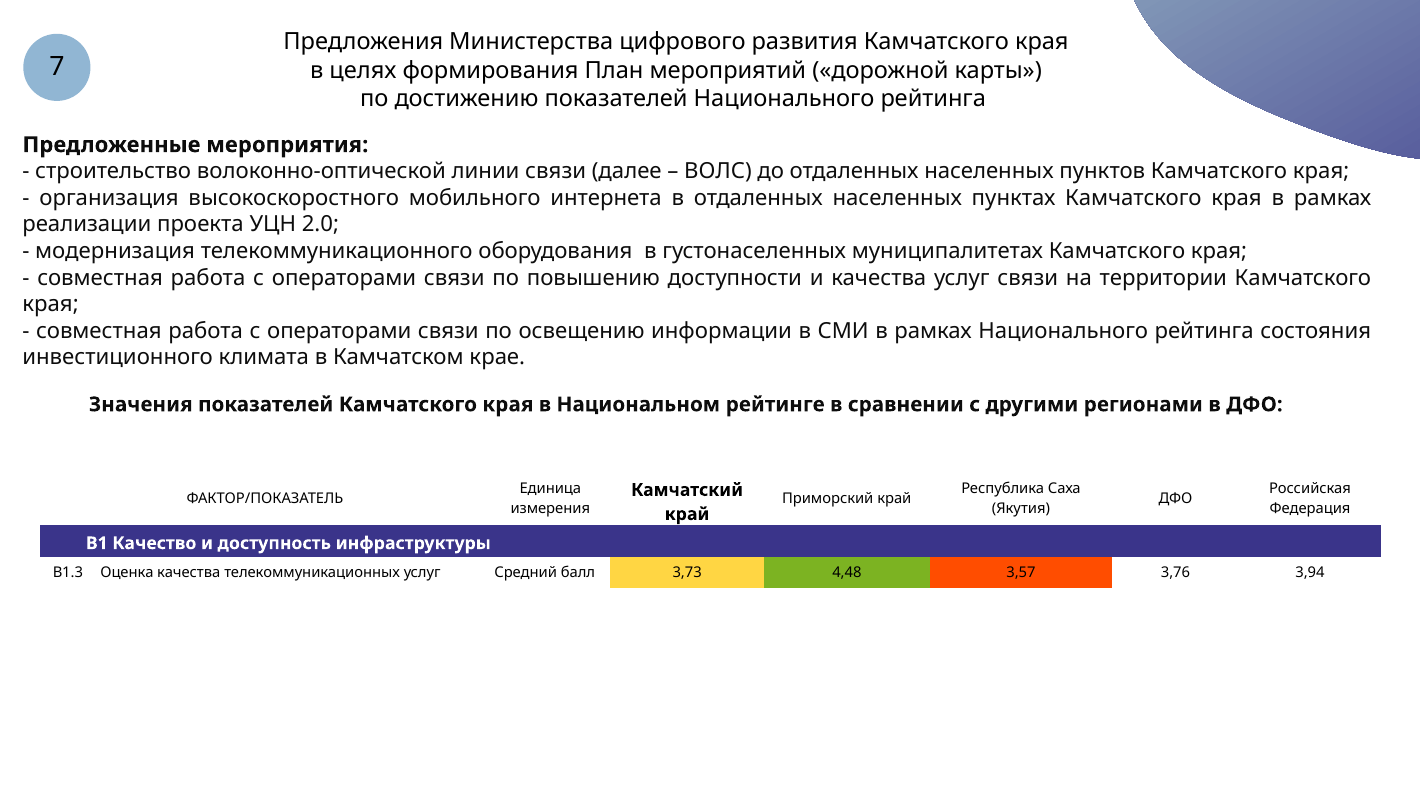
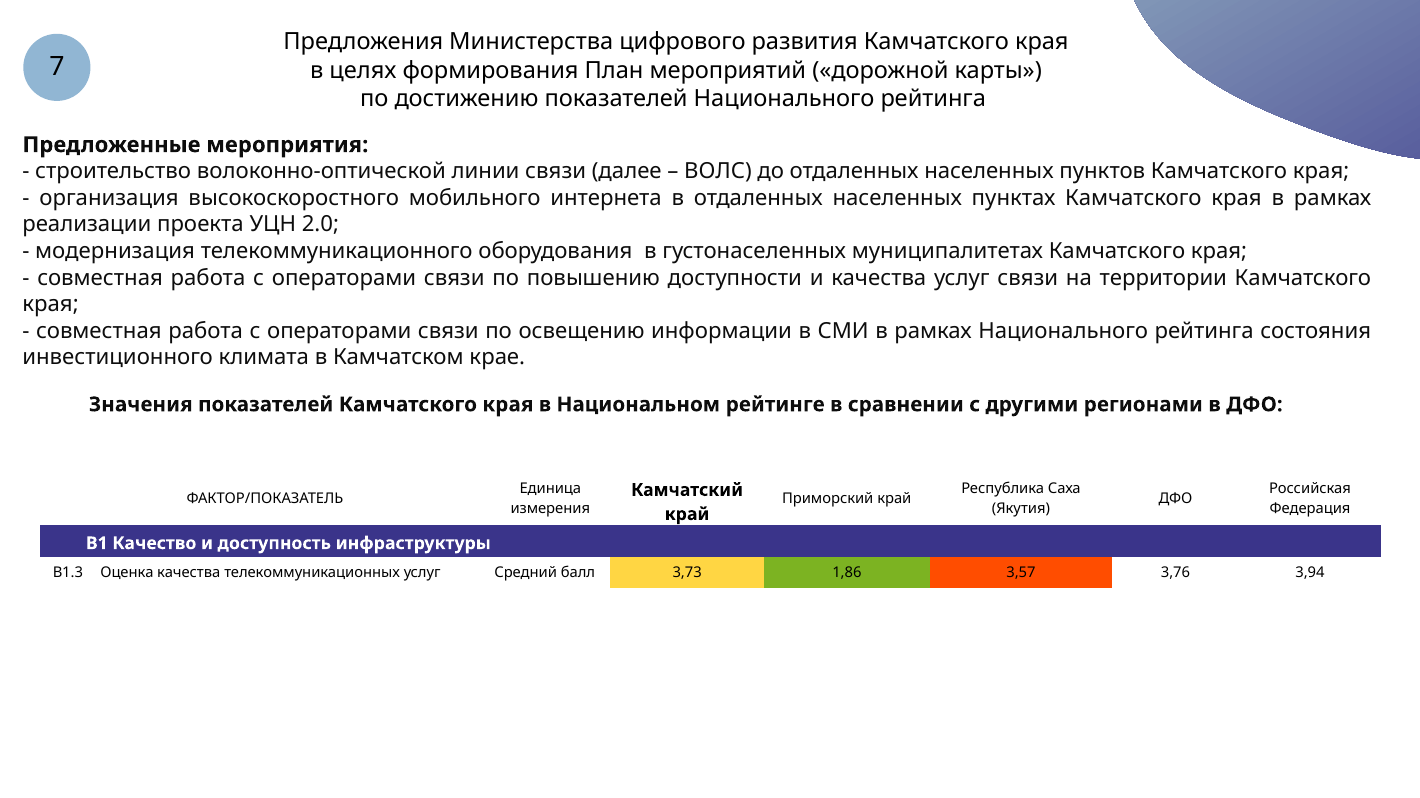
4,48: 4,48 -> 1,86
